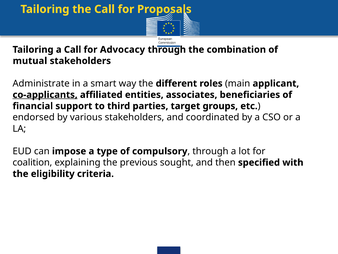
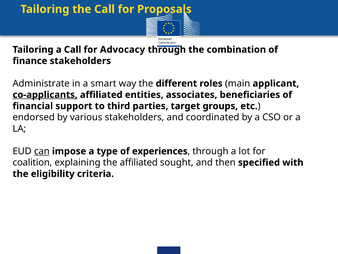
mutual: mutual -> finance
can underline: none -> present
compulsory: compulsory -> experiences
the previous: previous -> affiliated
